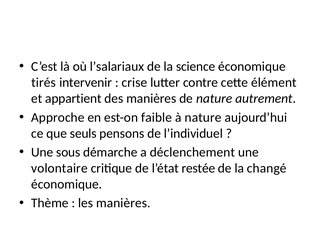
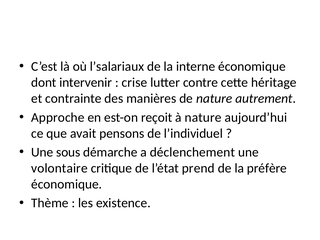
science: science -> interne
tirés: tirés -> dont
élément: élément -> héritage
appartient: appartient -> contrainte
faible: faible -> reçoit
seuls: seuls -> avait
restée: restée -> prend
changé: changé -> préfère
les manières: manières -> existence
